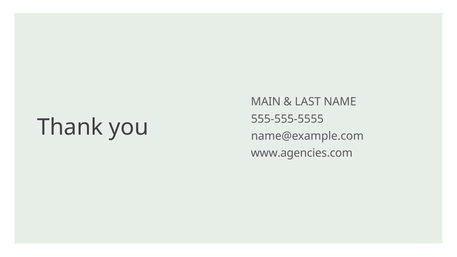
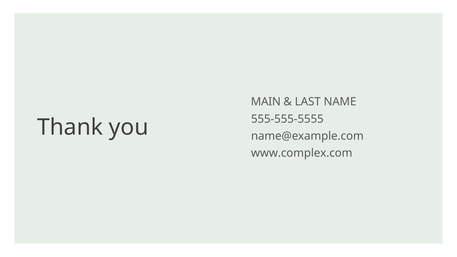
www.agencies.com: www.agencies.com -> www.complex.com
